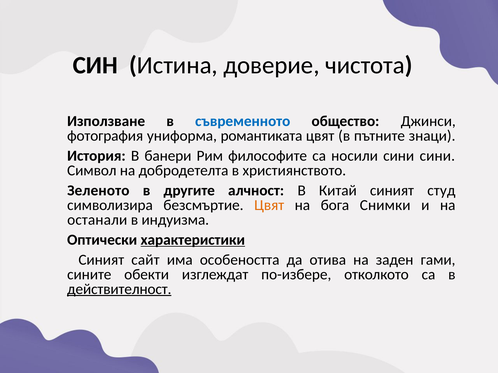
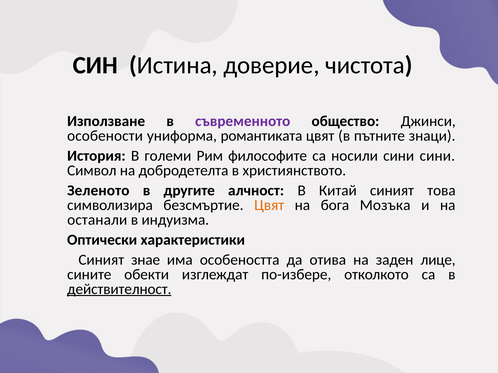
съвременното colour: blue -> purple
фотография: фотография -> особености
банери: банери -> големи
студ: студ -> това
Снимки: Снимки -> Мозъка
характеристики underline: present -> none
сайт: сайт -> знае
гами: гами -> лице
